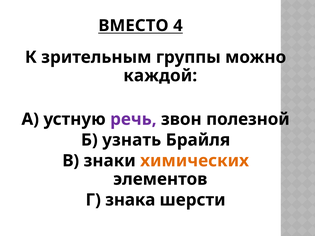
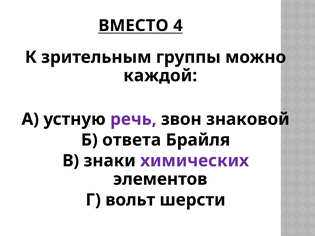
полезной: полезной -> знаковой
узнать: узнать -> ответа
химических colour: orange -> purple
знака: знака -> вольт
